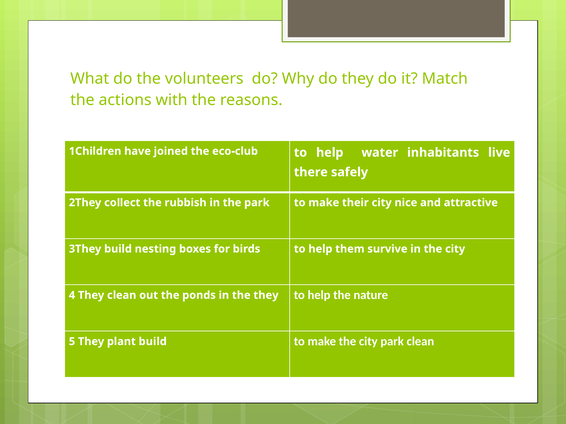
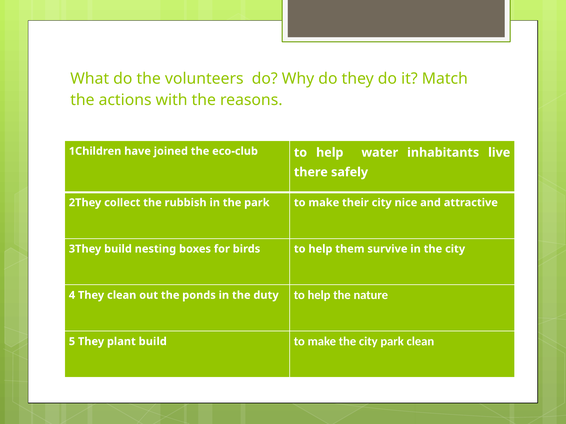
the they: they -> duty
